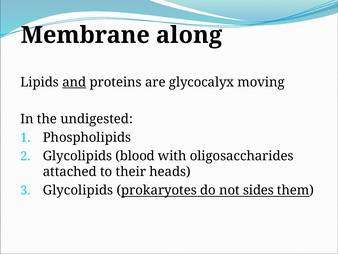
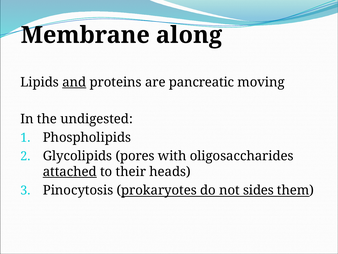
glycocalyx: glycocalyx -> pancreatic
blood: blood -> pores
attached underline: none -> present
Glycolipids at (78, 190): Glycolipids -> Pinocytosis
